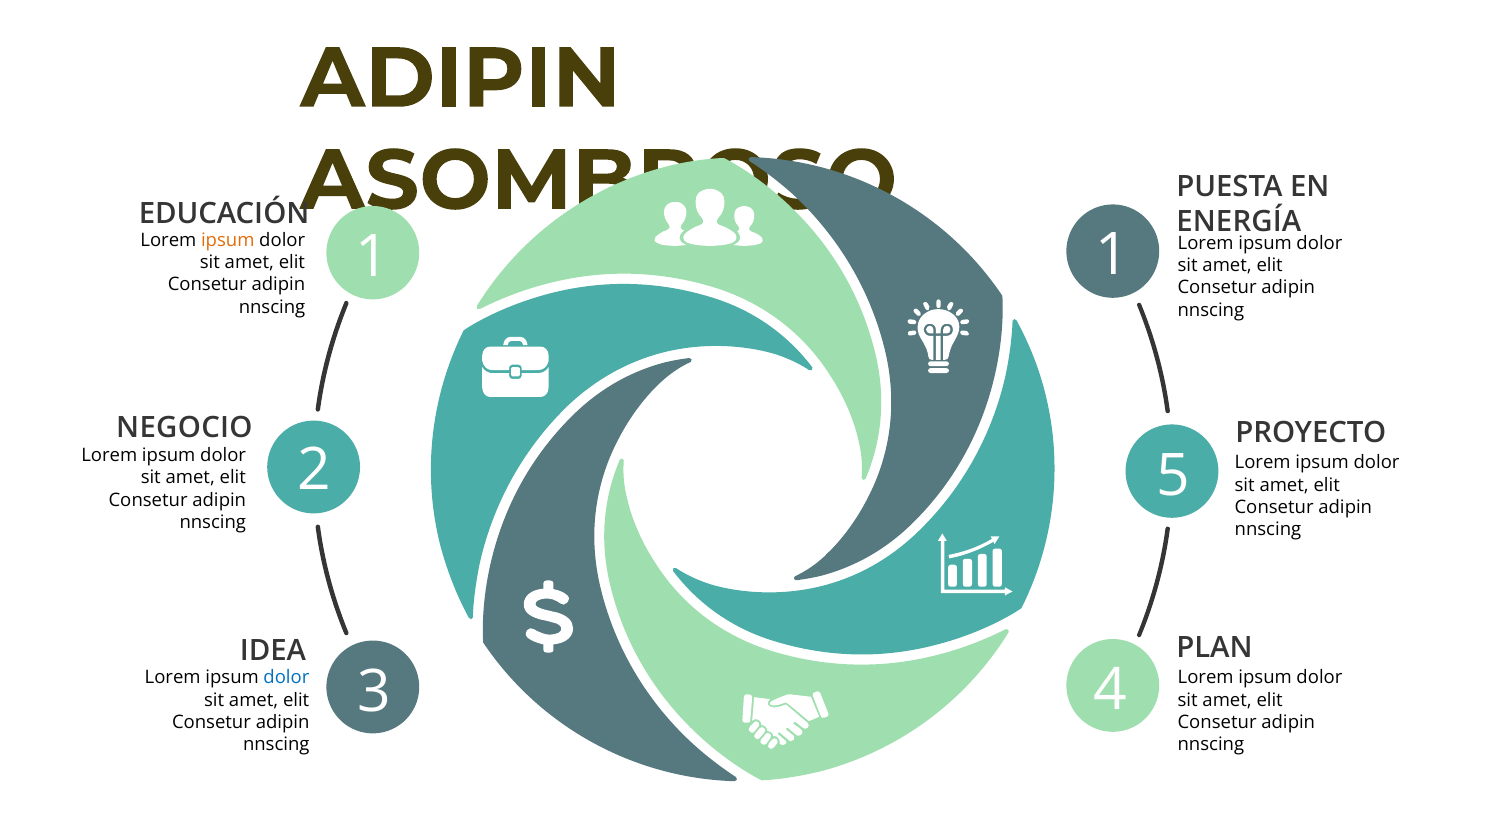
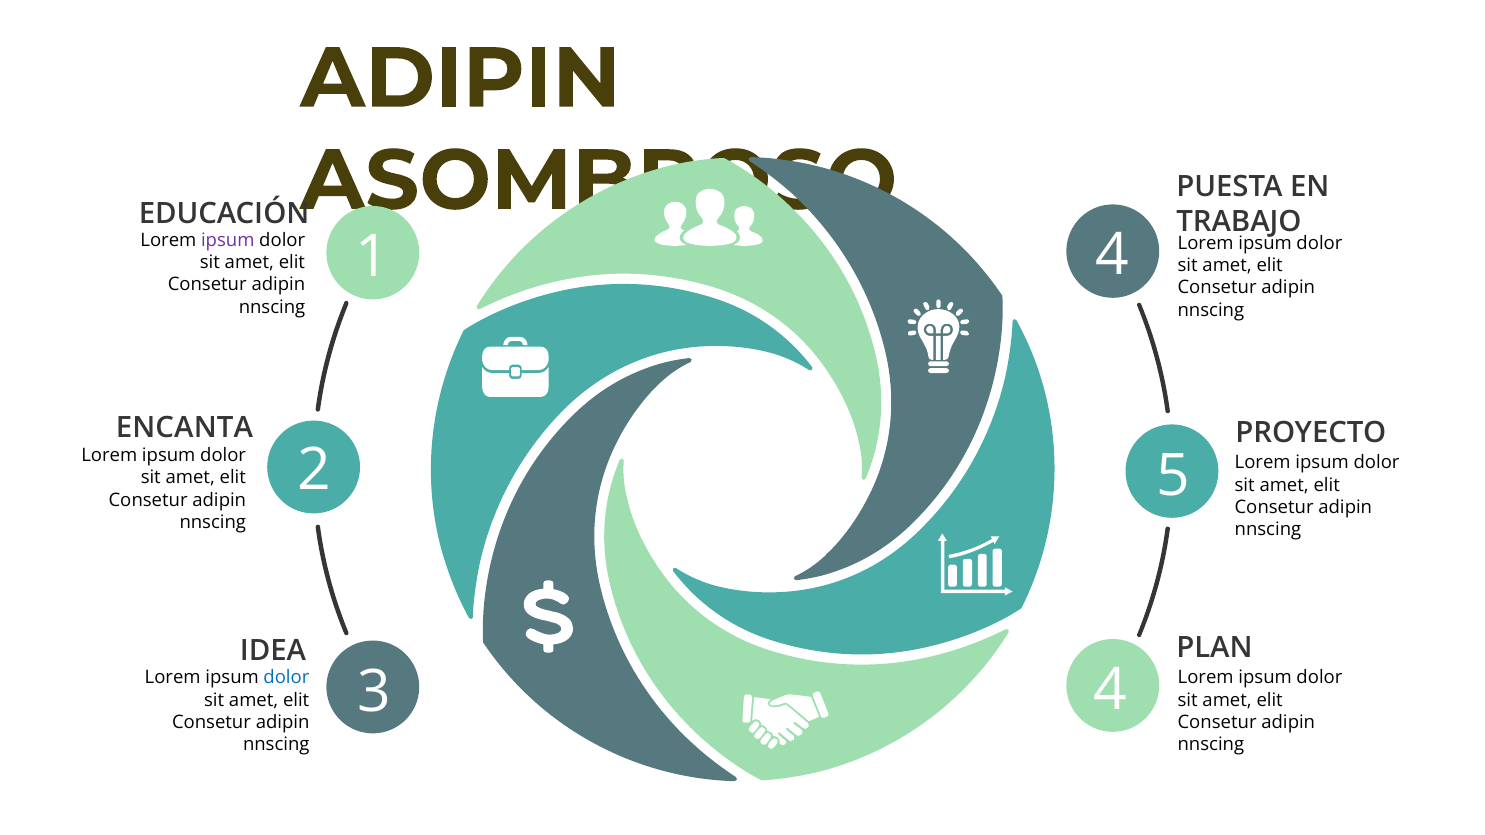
ENERGÍA: ENERGÍA -> TRABAJO
ipsum at (228, 240) colour: orange -> purple
1 1: 1 -> 4
NEGOCIO: NEGOCIO -> ENCANTA
